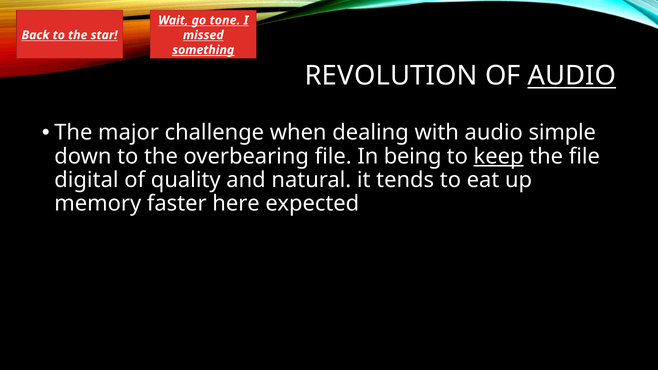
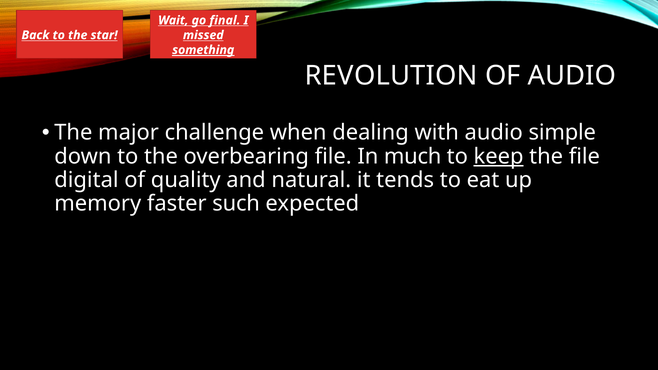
tone: tone -> final
AUDIO at (572, 76) underline: present -> none
being: being -> much
here: here -> such
